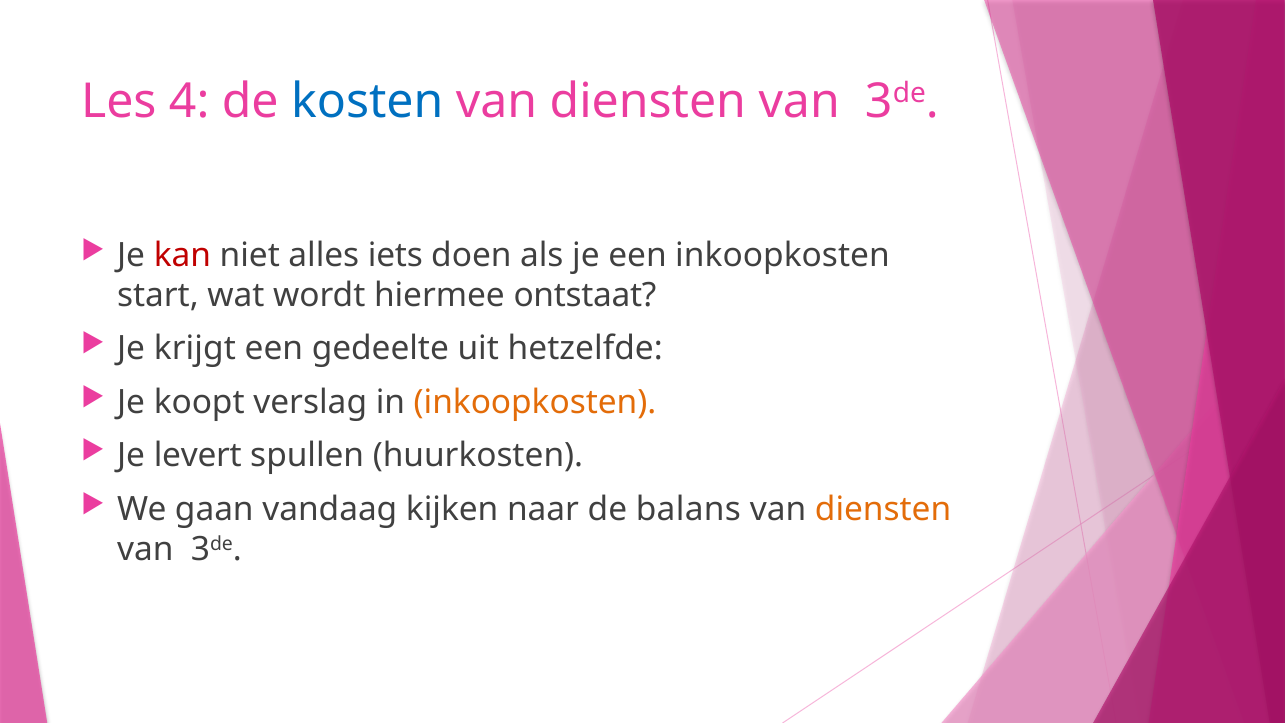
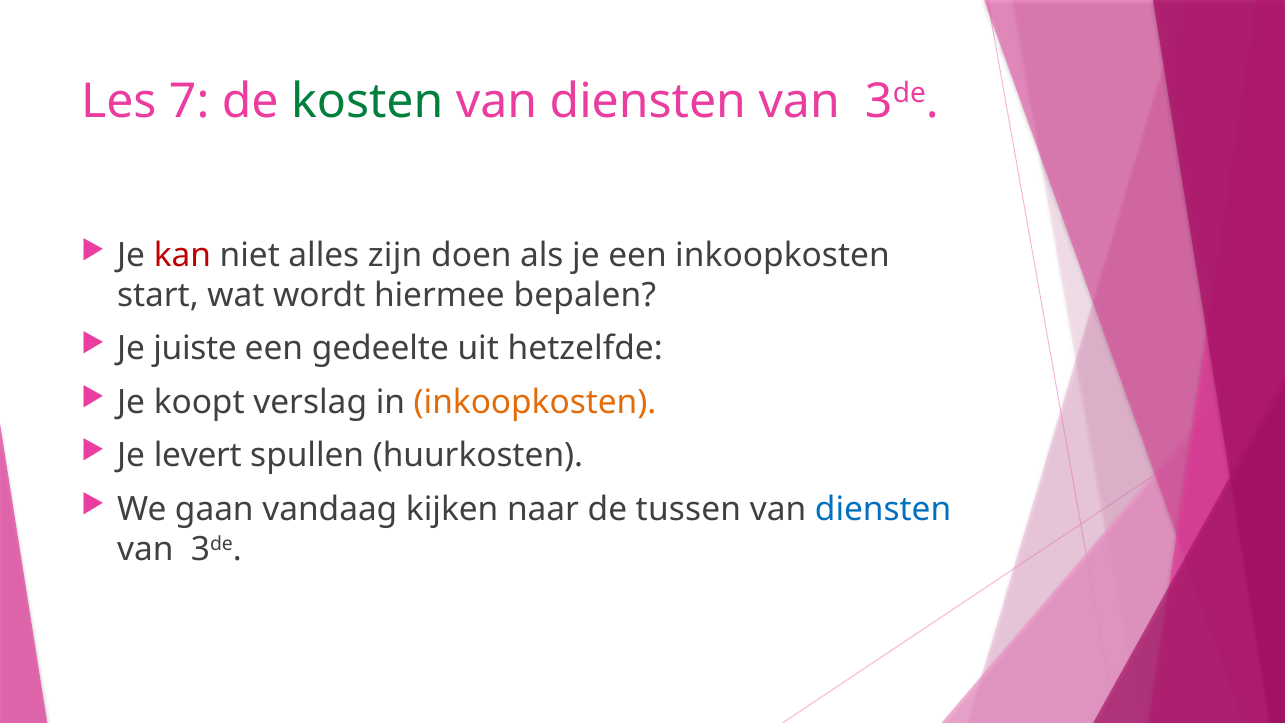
4: 4 -> 7
kosten colour: blue -> green
iets: iets -> zijn
ontstaat: ontstaat -> bepalen
krijgt: krijgt -> juiste
balans: balans -> tussen
diensten at (883, 509) colour: orange -> blue
